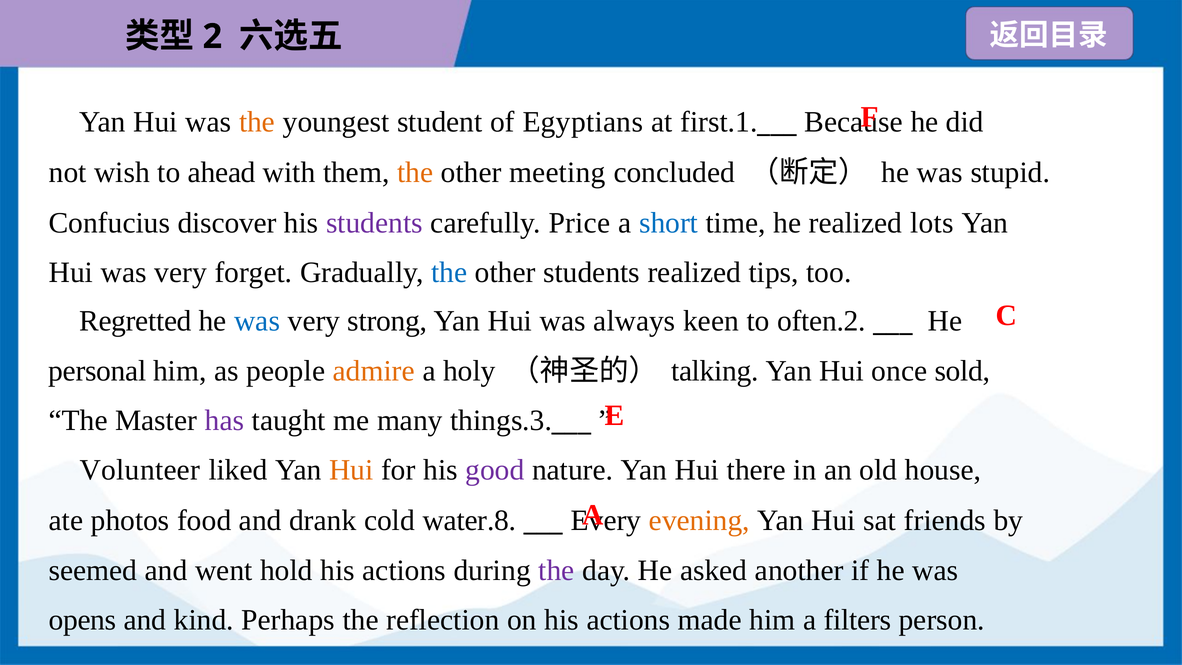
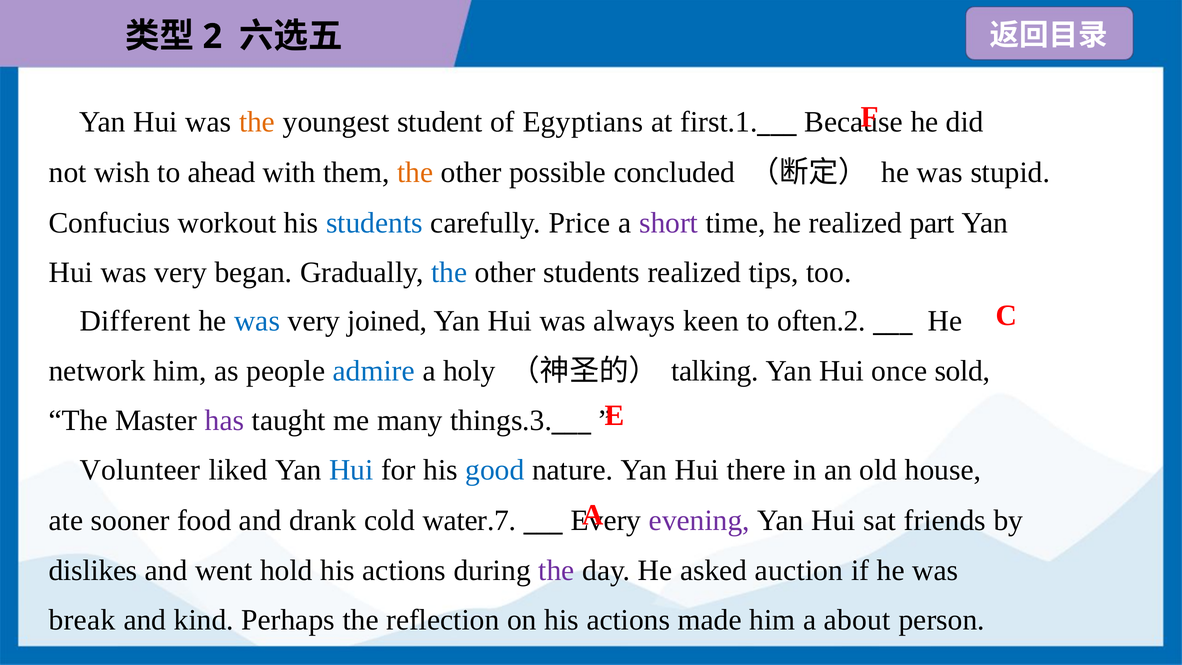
meeting: meeting -> possible
discover: discover -> workout
students at (374, 223) colour: purple -> blue
short colour: blue -> purple
lots: lots -> part
forget: forget -> began
Regretted: Regretted -> Different
strong: strong -> joined
personal: personal -> network
admire colour: orange -> blue
Hui at (351, 470) colour: orange -> blue
good colour: purple -> blue
photos: photos -> sooner
water.8: water.8 -> water.7
evening colour: orange -> purple
seemed: seemed -> dislikes
another: another -> auction
opens: opens -> break
filters: filters -> about
